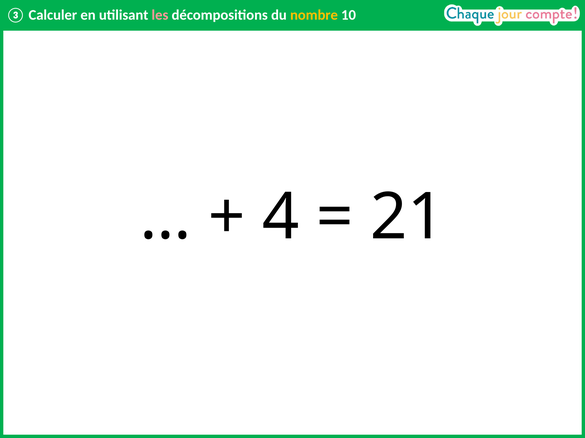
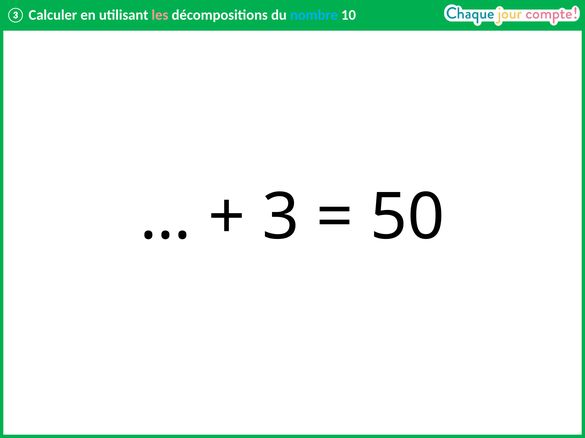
nombre colour: yellow -> light blue
4: 4 -> 3
21: 21 -> 50
